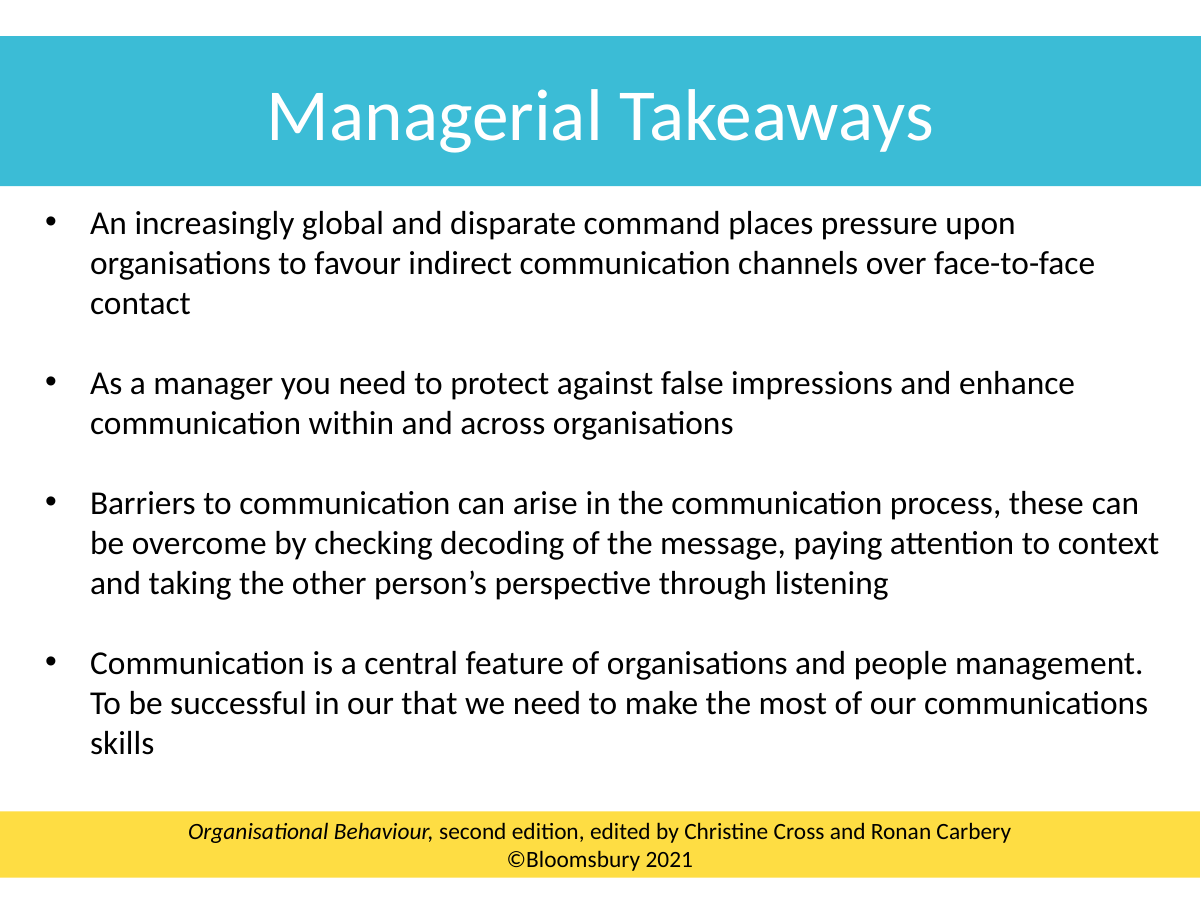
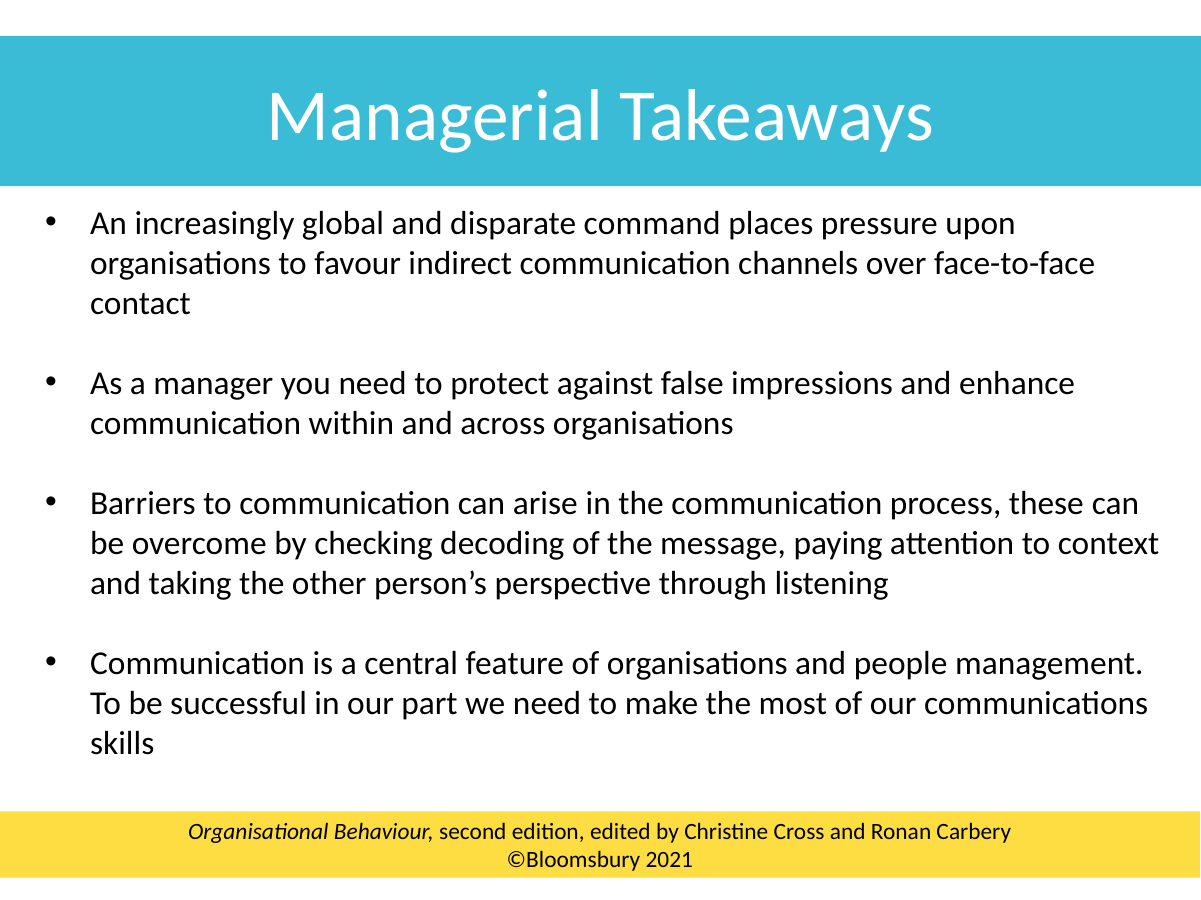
that: that -> part
